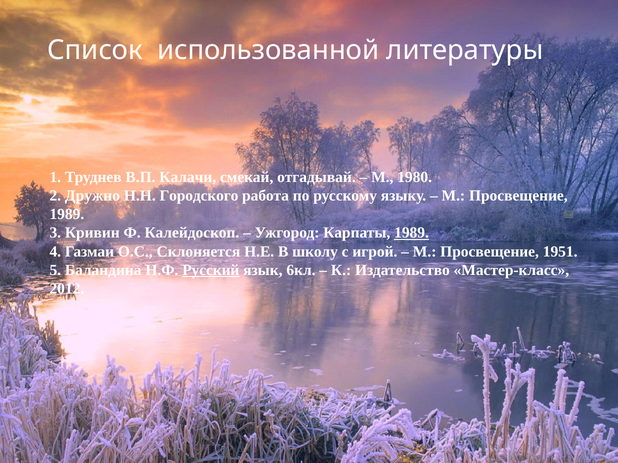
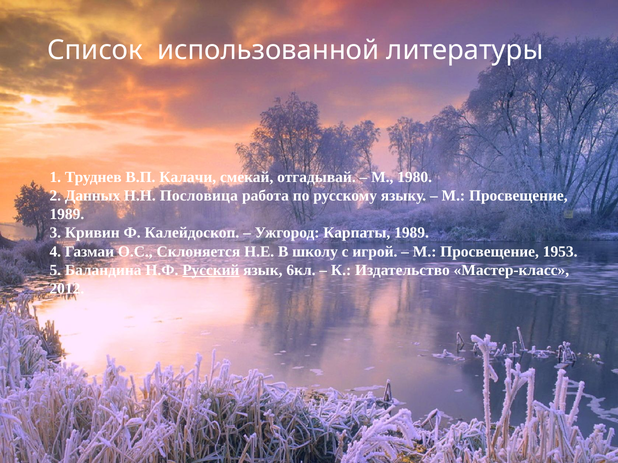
Дружно: Дружно -> Данных
Городского: Городского -> Пословица
1989 at (412, 233) underline: present -> none
1951: 1951 -> 1953
